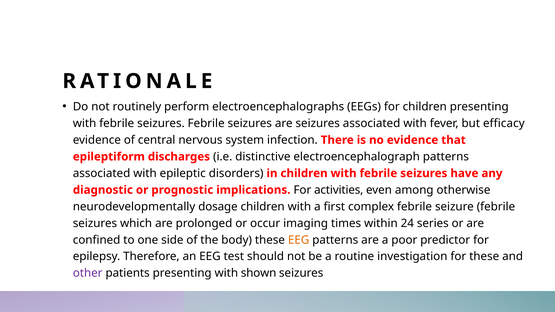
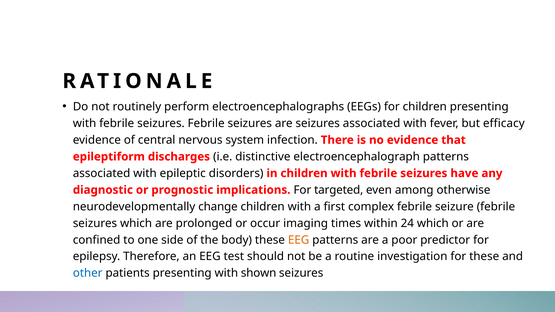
activities: activities -> targeted
dosage: dosage -> change
24 series: series -> which
other colour: purple -> blue
